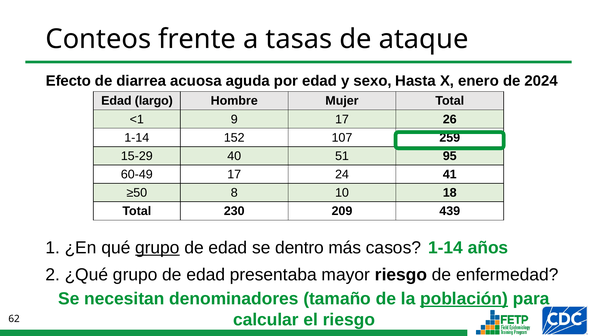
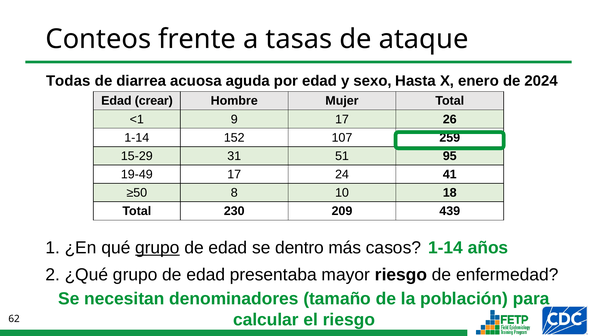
Efecto: Efecto -> Todas
largo: largo -> crear
40: 40 -> 31
60-49: 60-49 -> 19-49
población underline: present -> none
